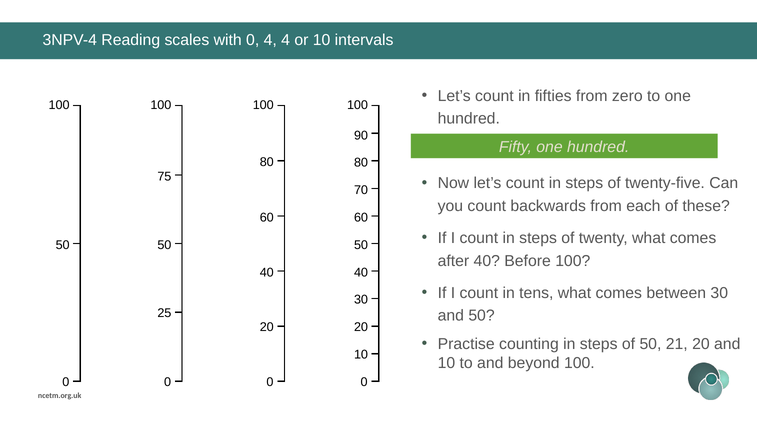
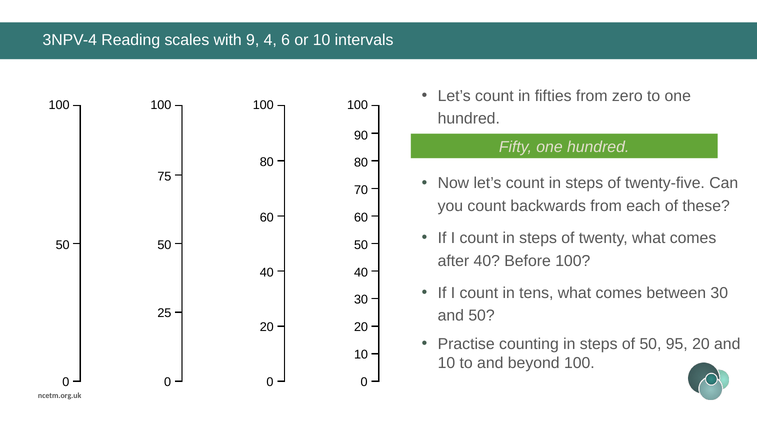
with 0: 0 -> 9
4 4: 4 -> 6
21: 21 -> 95
